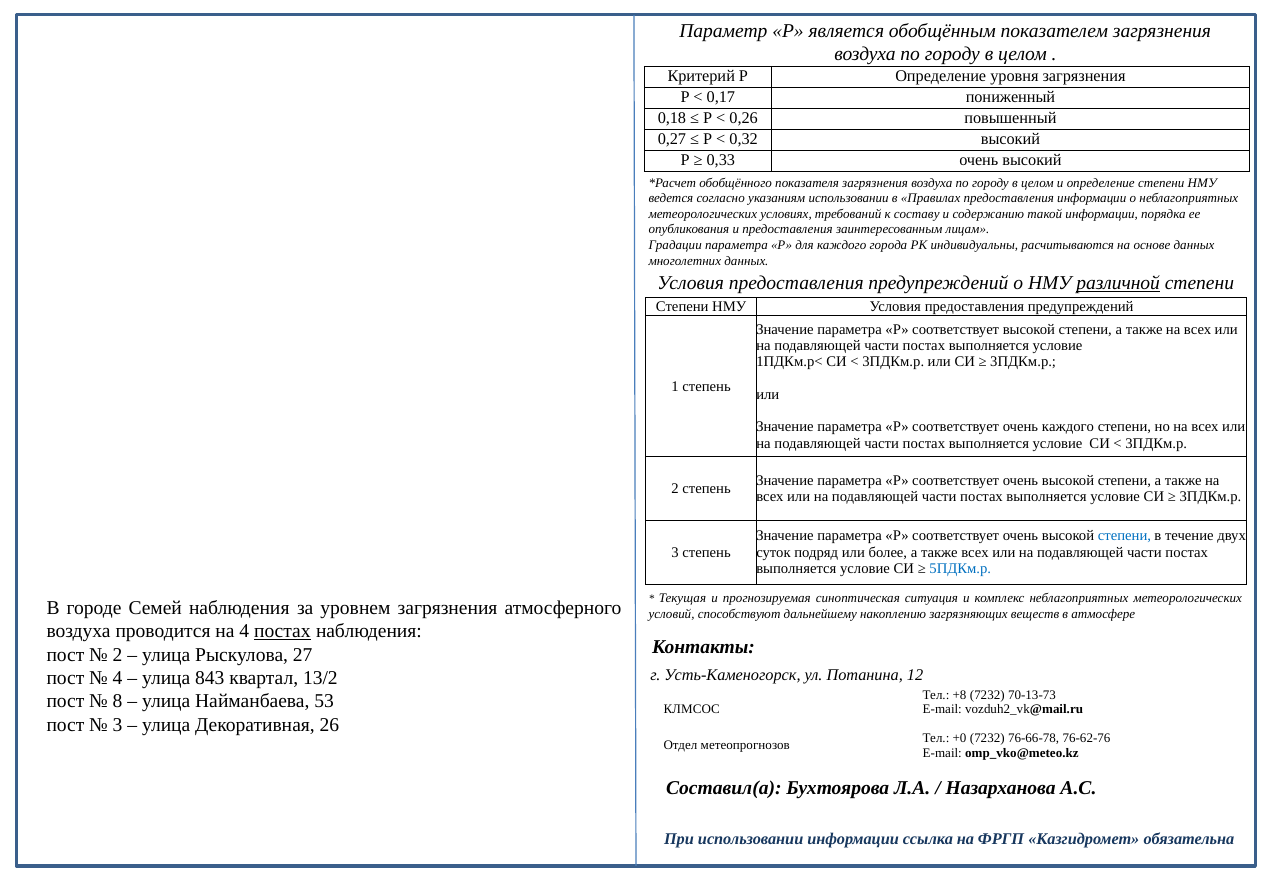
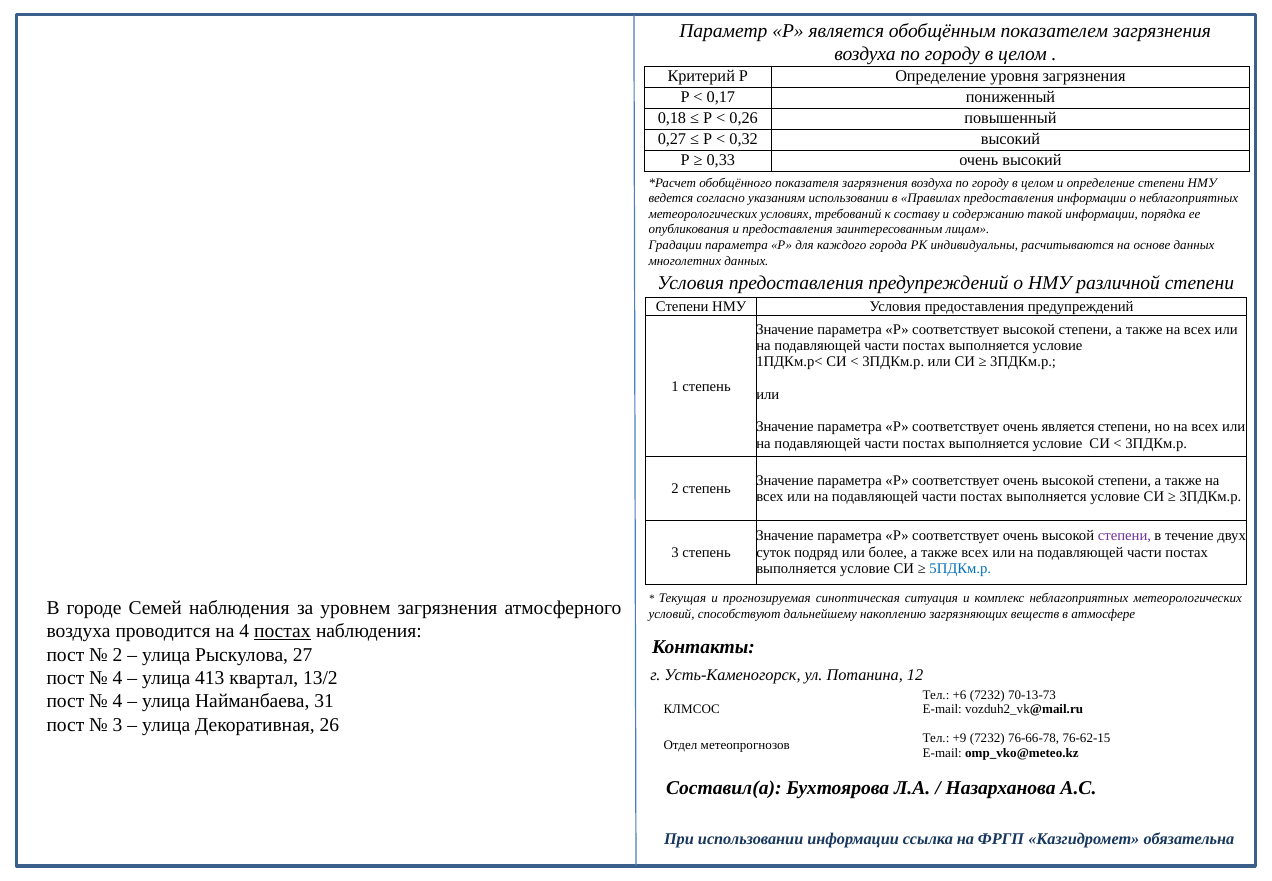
различной underline: present -> none
очень каждого: каждого -> является
степени at (1124, 536) colour: blue -> purple
843: 843 -> 413
+8: +8 -> +6
8 at (118, 701): 8 -> 4
53: 53 -> 31
+0: +0 -> +9
76-62-76: 76-62-76 -> 76-62-15
